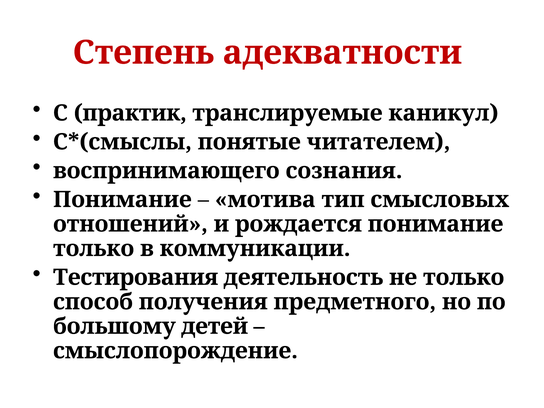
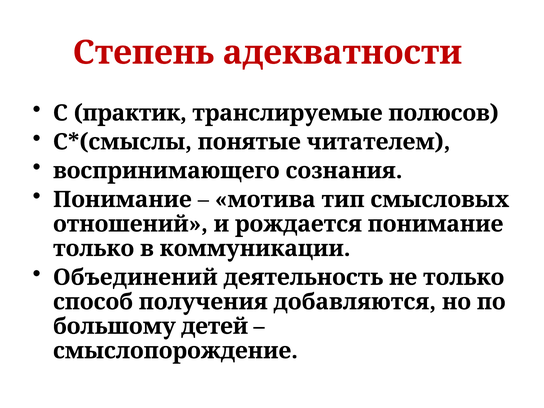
каникул: каникул -> полюсов
Тестирования: Тестирования -> Объединений
предметного: предметного -> добавляются
